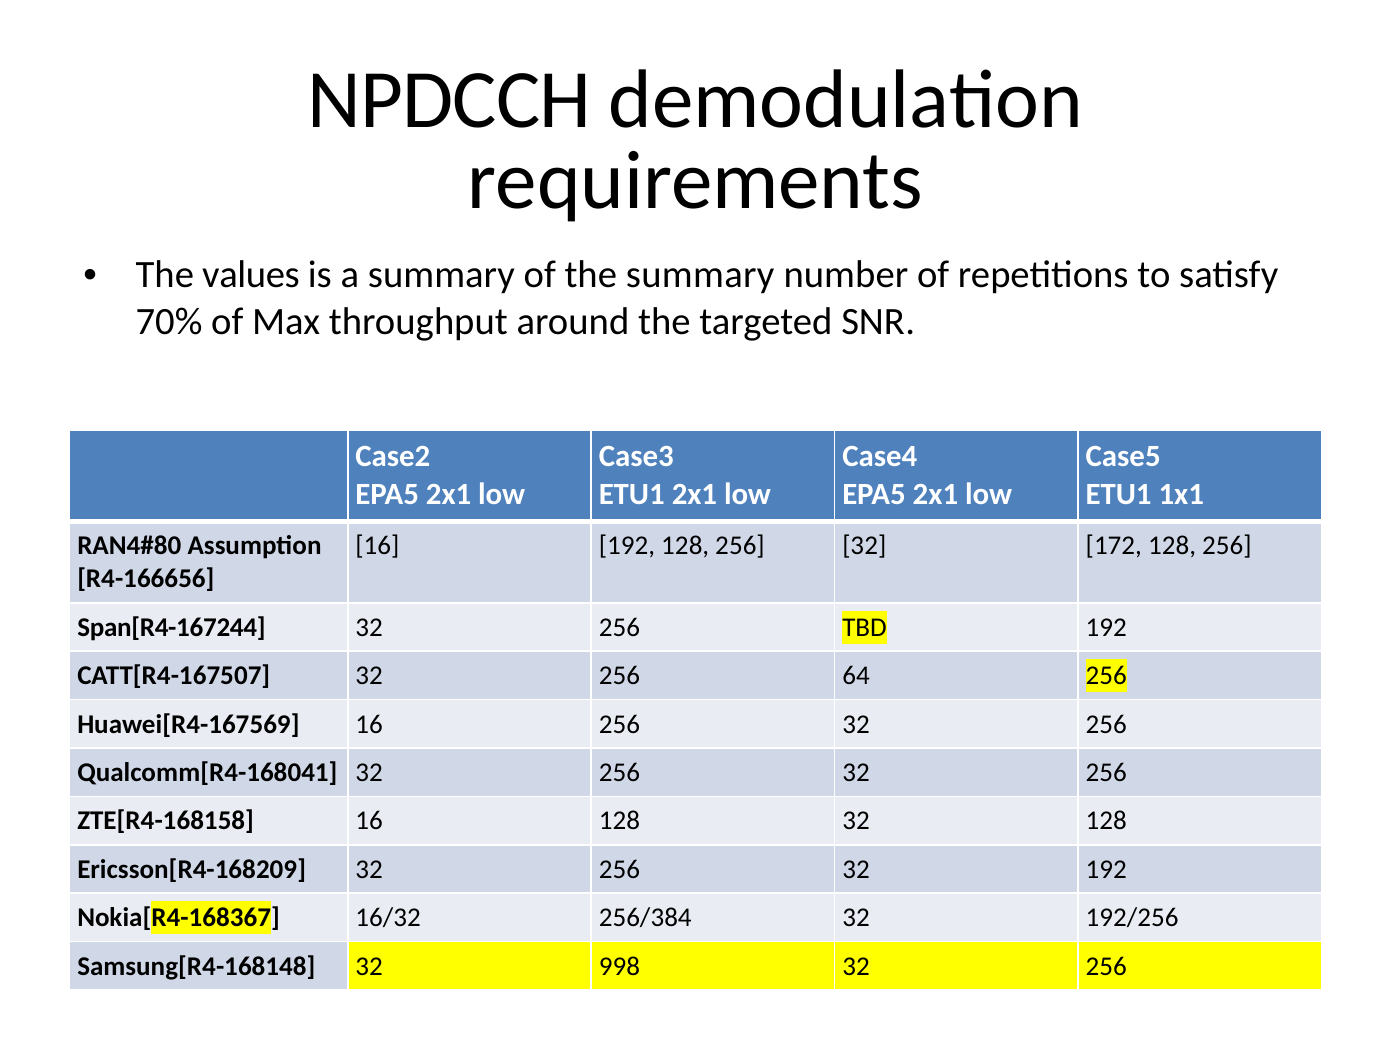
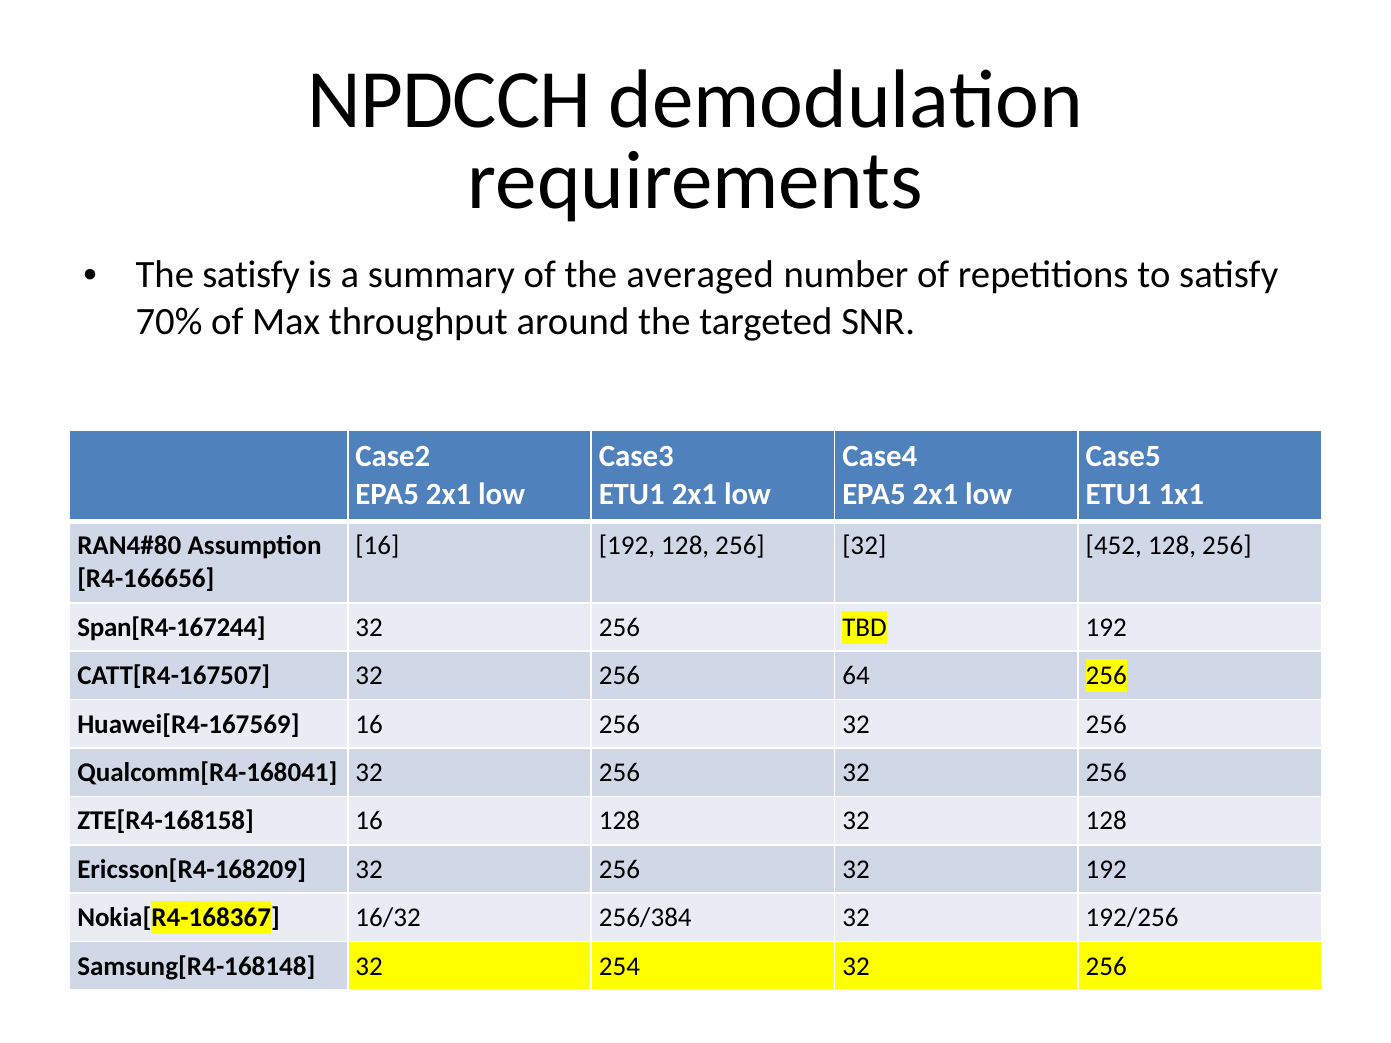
The values: values -> satisfy
the summary: summary -> averaged
172: 172 -> 452
998: 998 -> 254
